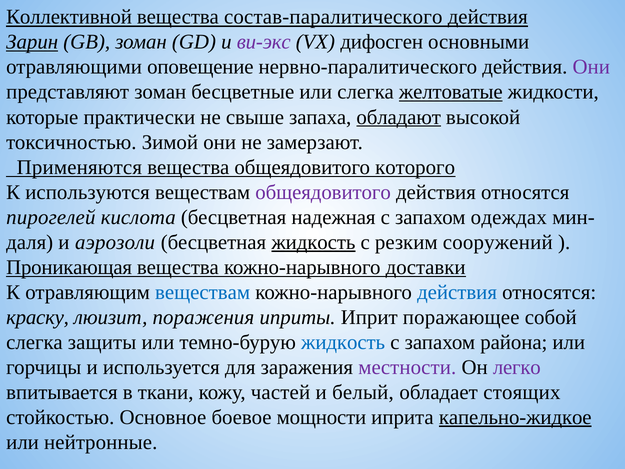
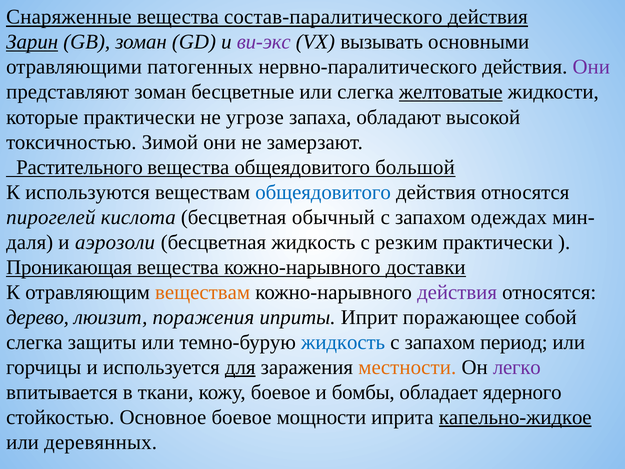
Коллективной: Коллективной -> Снаряженные
дифосген: дифосген -> вызывать
оповещение: оповещение -> патогенных
свыше: свыше -> угрозе
обладают underline: present -> none
Применяются: Применяются -> Растительного
которого: которого -> большой
общеядовитого at (323, 192) colour: purple -> blue
надежная: надежная -> обычный
жидкость at (313, 242) underline: present -> none
резким сооружений: сооружений -> практически
веществам at (203, 292) colour: blue -> orange
действия at (457, 292) colour: blue -> purple
краску: краску -> дерево
района: района -> период
для underline: none -> present
местности colour: purple -> orange
кожу частей: частей -> боевое
белый: белый -> бомбы
стоящих: стоящих -> ядерного
нейтронные: нейтронные -> деревянных
